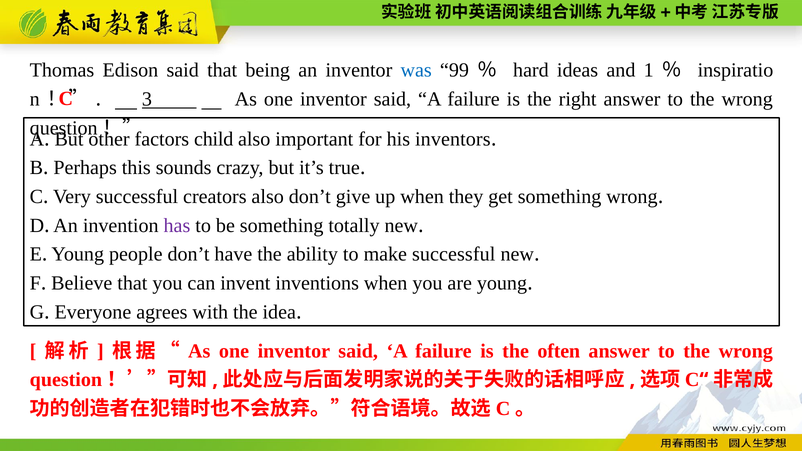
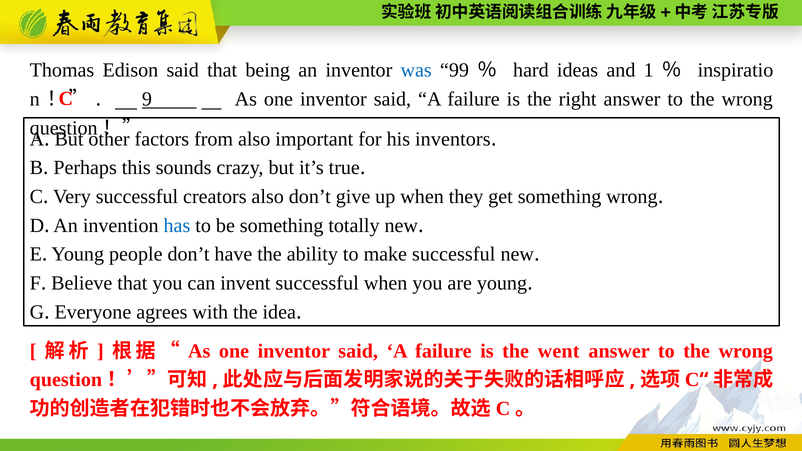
3: 3 -> 9
child: child -> from
has colour: purple -> blue
invent inventions: inventions -> successful
often: often -> went
